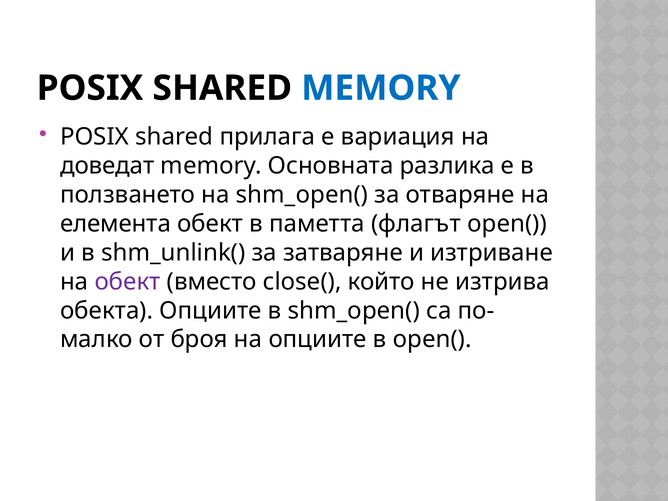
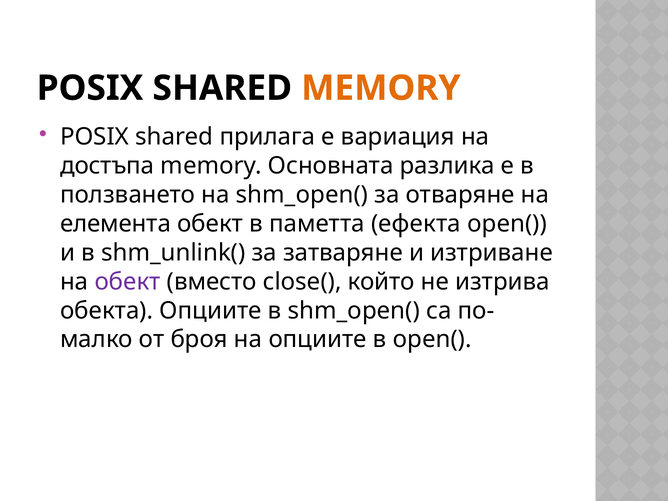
MEMORY at (381, 88) colour: blue -> orange
доведат: доведат -> достъпа
флагът: флагът -> ефекта
